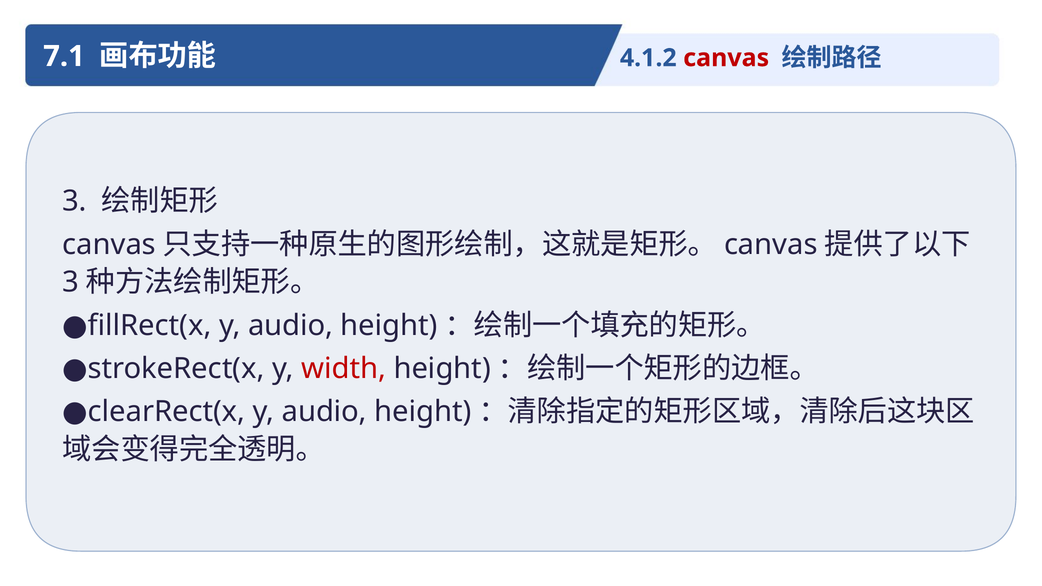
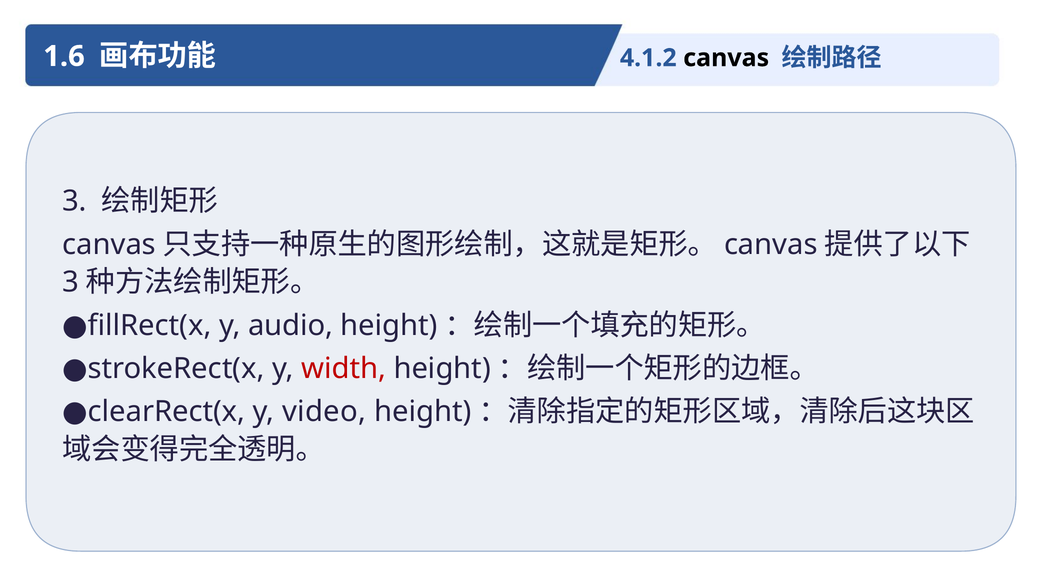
7.1: 7.1 -> 1.6
canvas at (726, 58) colour: red -> black
audio at (324, 412): audio -> video
